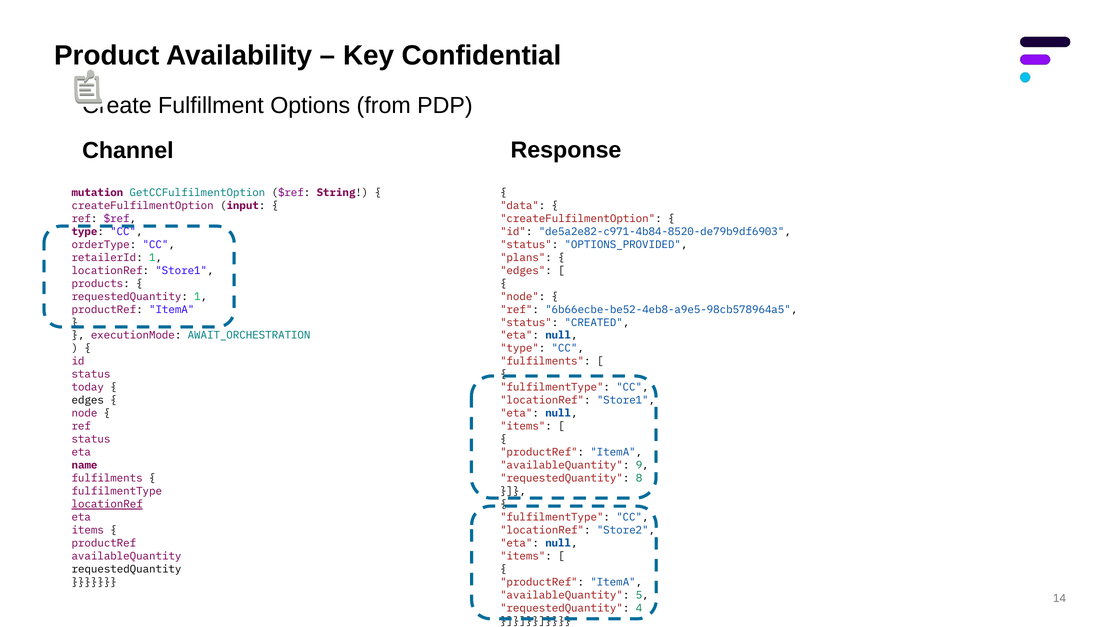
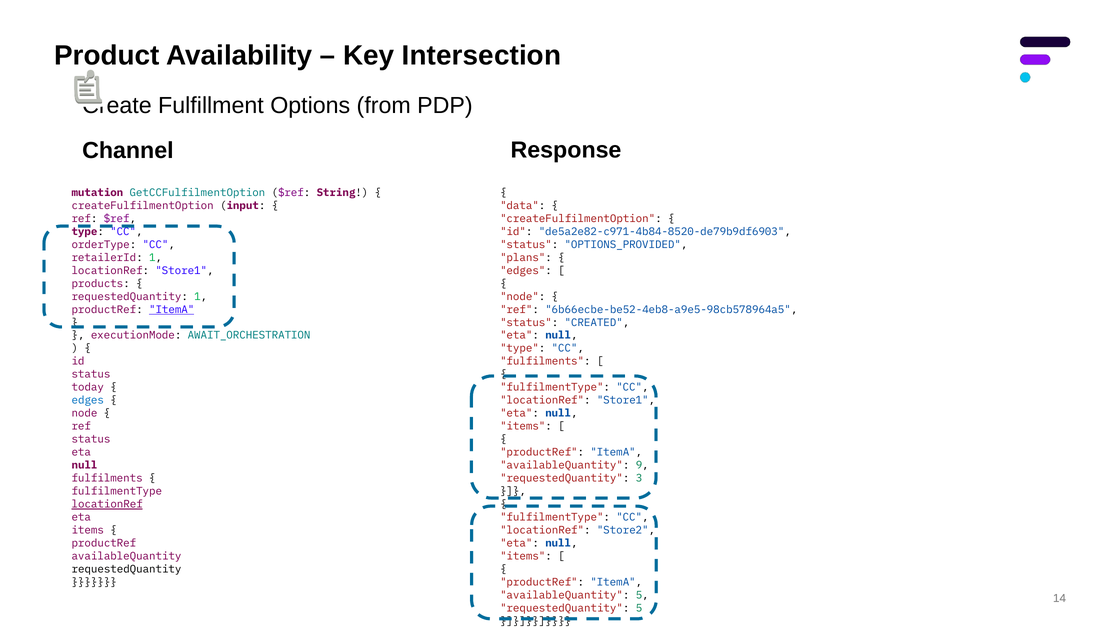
Confidential: Confidential -> Intersection
ItemA at (172, 310) underline: none -> present
edges at (88, 400) colour: black -> blue
name at (85, 465): name -> null
8: 8 -> 3
requestedQuantity 4: 4 -> 5
